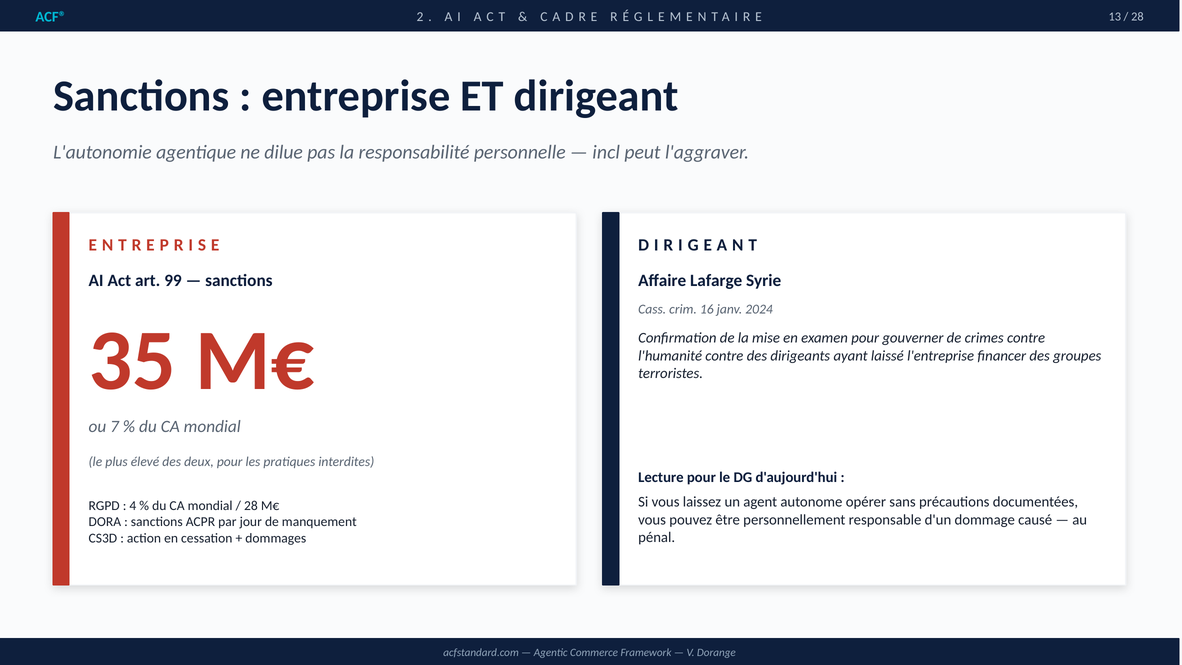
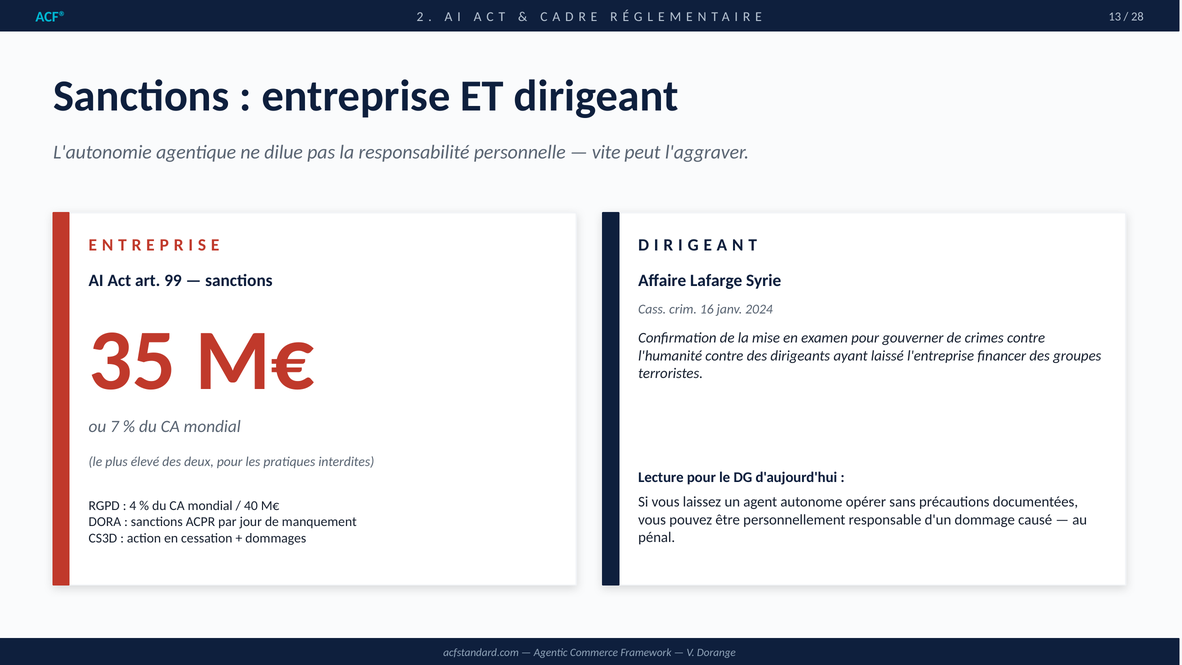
incl: incl -> vite
28 at (251, 505): 28 -> 40
